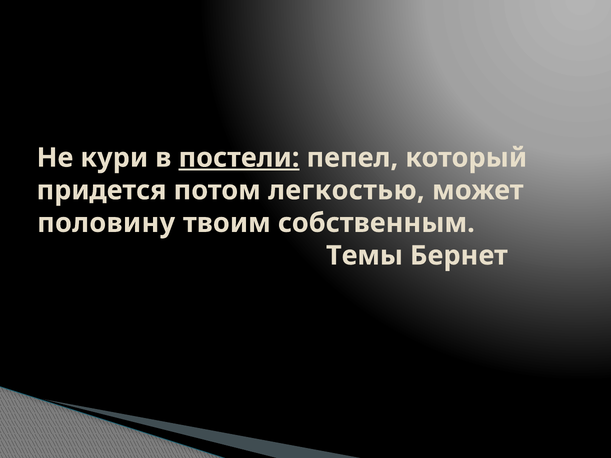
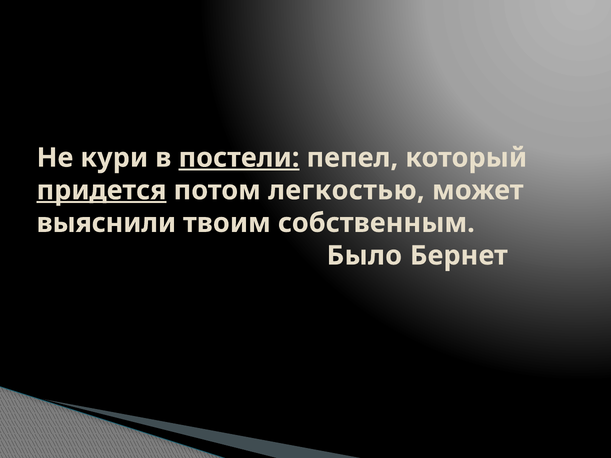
придется underline: none -> present
половину: половину -> выяснили
Темы: Темы -> Было
